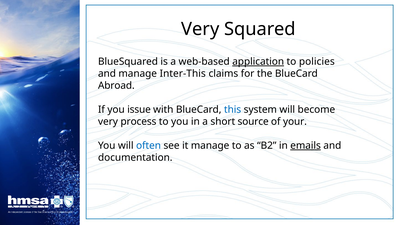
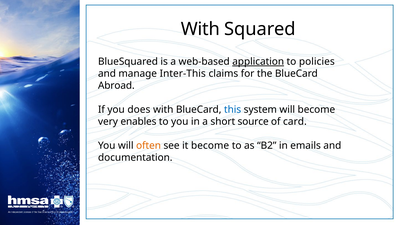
Very at (200, 29): Very -> With
issue: issue -> does
process: process -> enables
your: your -> card
often colour: blue -> orange
it manage: manage -> become
emails underline: present -> none
